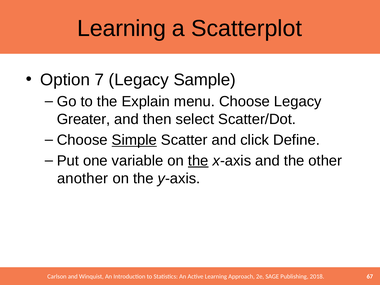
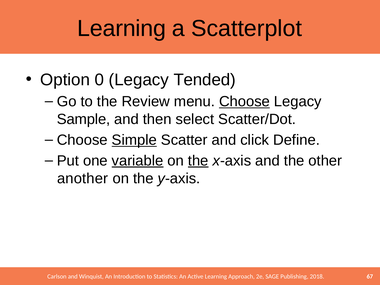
7: 7 -> 0
Sample: Sample -> Tended
Explain: Explain -> Review
Choose at (244, 102) underline: none -> present
Greater: Greater -> Sample
variable underline: none -> present
